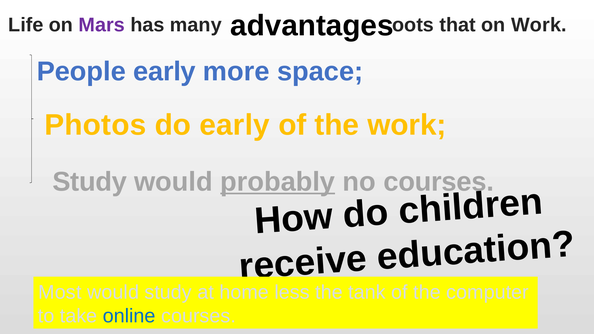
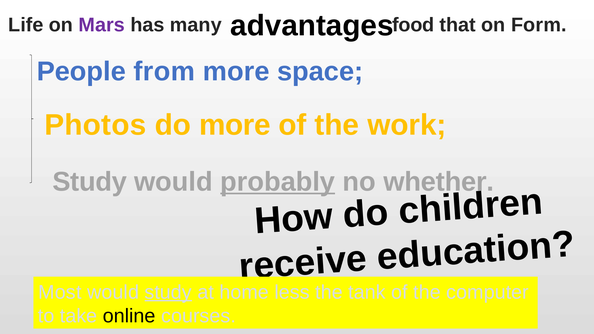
oots: oots -> food
on Work: Work -> Form
People early: early -> from
do early: early -> more
no courses: courses -> whether
study at (168, 292) underline: none -> present
online colour: blue -> black
